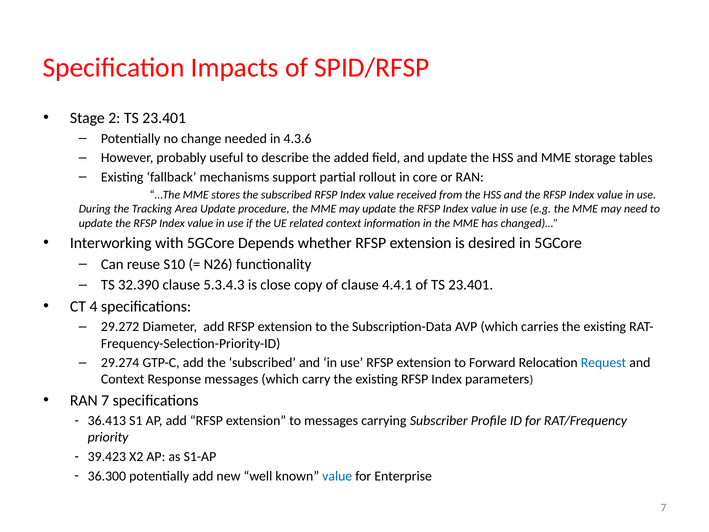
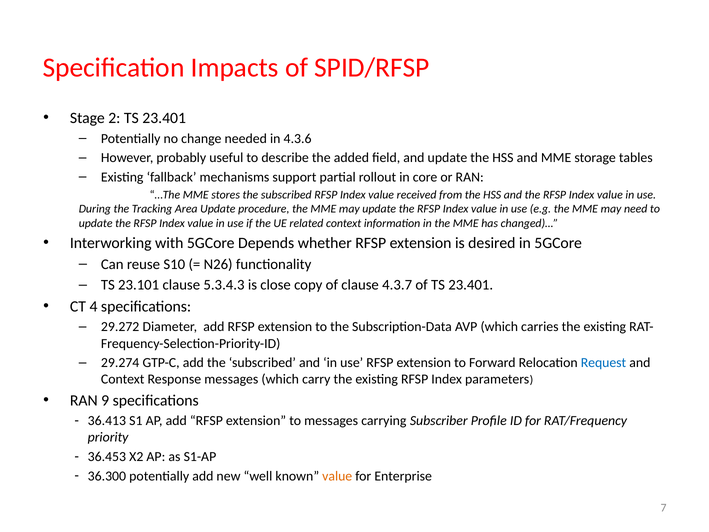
32.390: 32.390 -> 23.101
4.4.1: 4.4.1 -> 4.3.7
RAN 7: 7 -> 9
39.423: 39.423 -> 36.453
value at (337, 476) colour: blue -> orange
